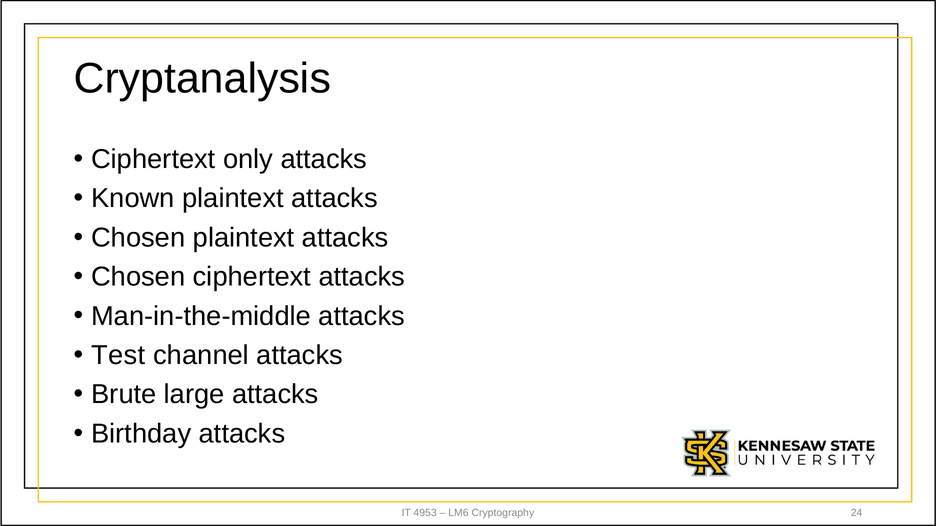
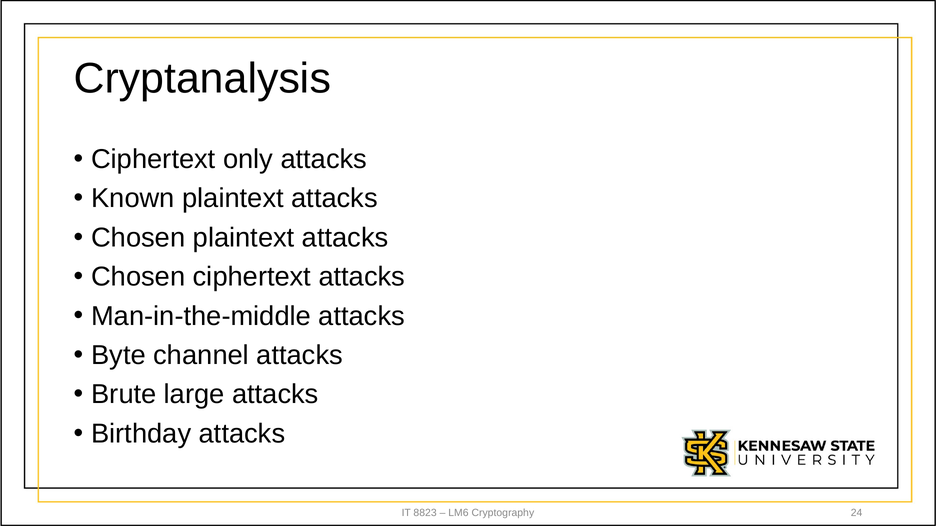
Test: Test -> Byte
4953: 4953 -> 8823
